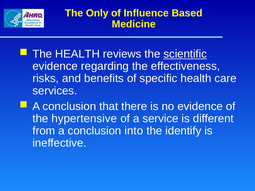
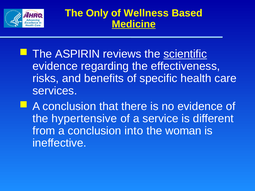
Influence: Influence -> Wellness
Medicine underline: none -> present
The HEALTH: HEALTH -> ASPIRIN
identify: identify -> woman
